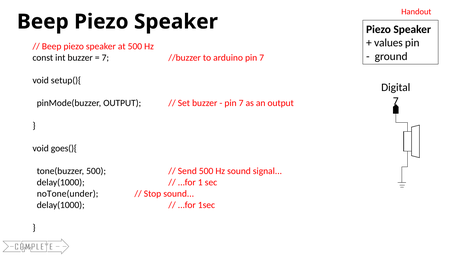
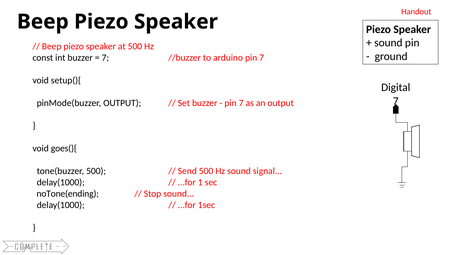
values at (388, 43): values -> sound
noTone(under: noTone(under -> noTone(ending
